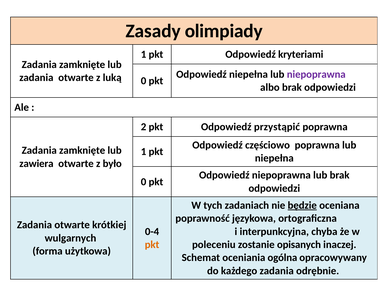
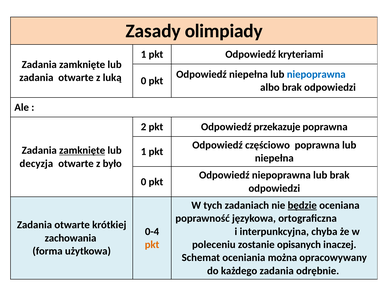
niepoprawna at (316, 74) colour: purple -> blue
przystąpić: przystąpić -> przekazuje
zamknięte at (82, 150) underline: none -> present
zawiera: zawiera -> decyzja
wulgarnych: wulgarnych -> zachowania
ogólna: ogólna -> można
